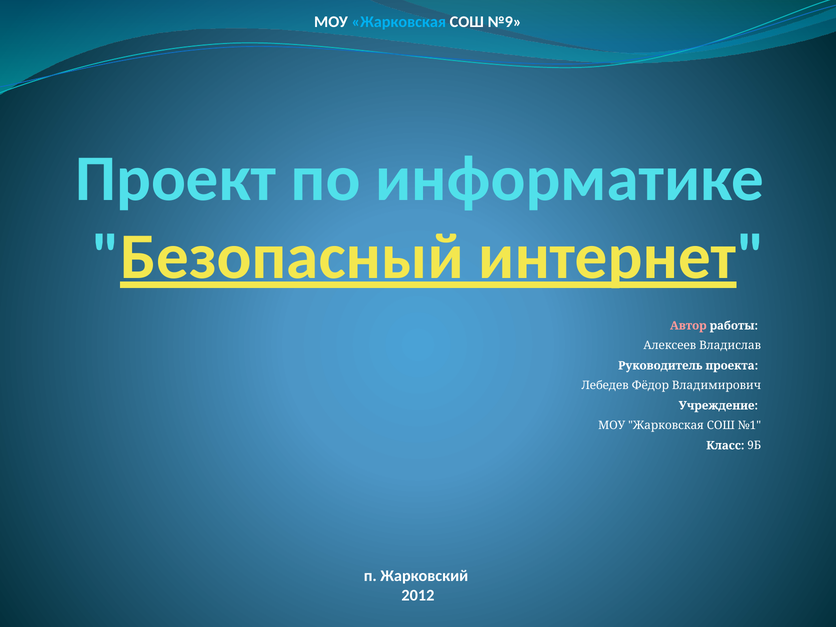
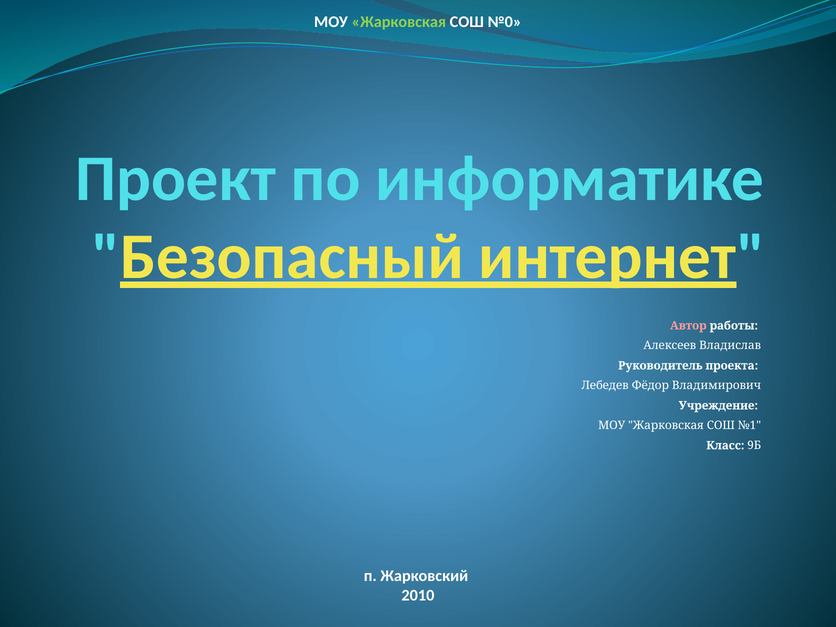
Жарковская at (399, 22) colour: light blue -> light green
№9: №9 -> №0
2012: 2012 -> 2010
